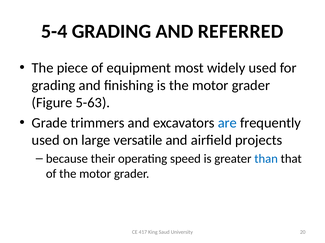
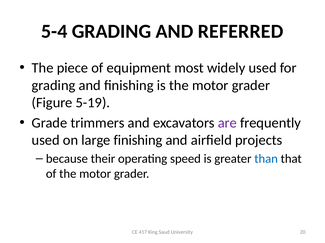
5-63: 5-63 -> 5-19
are colour: blue -> purple
large versatile: versatile -> finishing
